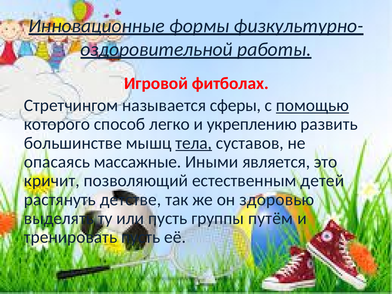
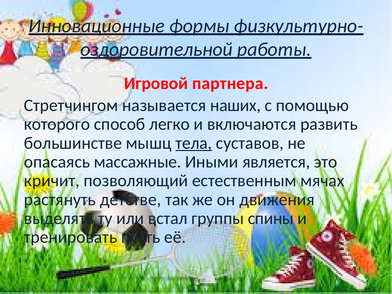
фитболах: фитболах -> партнера
сферы: сферы -> наших
помощью underline: present -> none
укреплению: укреплению -> включаются
детей: детей -> мячах
здоровью: здоровью -> движения
или пусть: пусть -> встал
путём: путём -> спины
